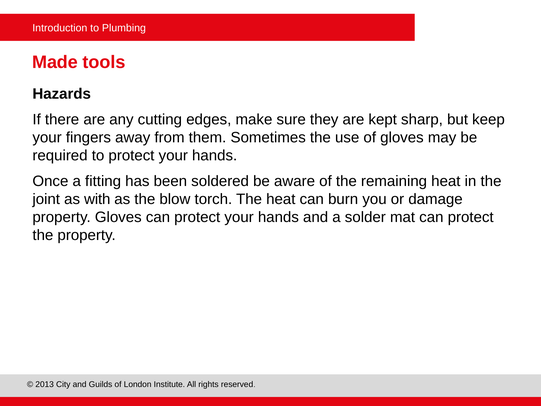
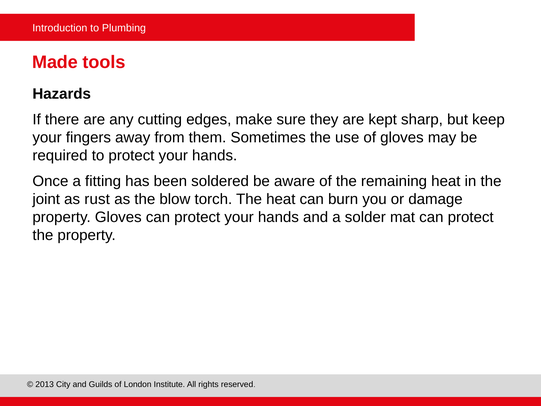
with: with -> rust
